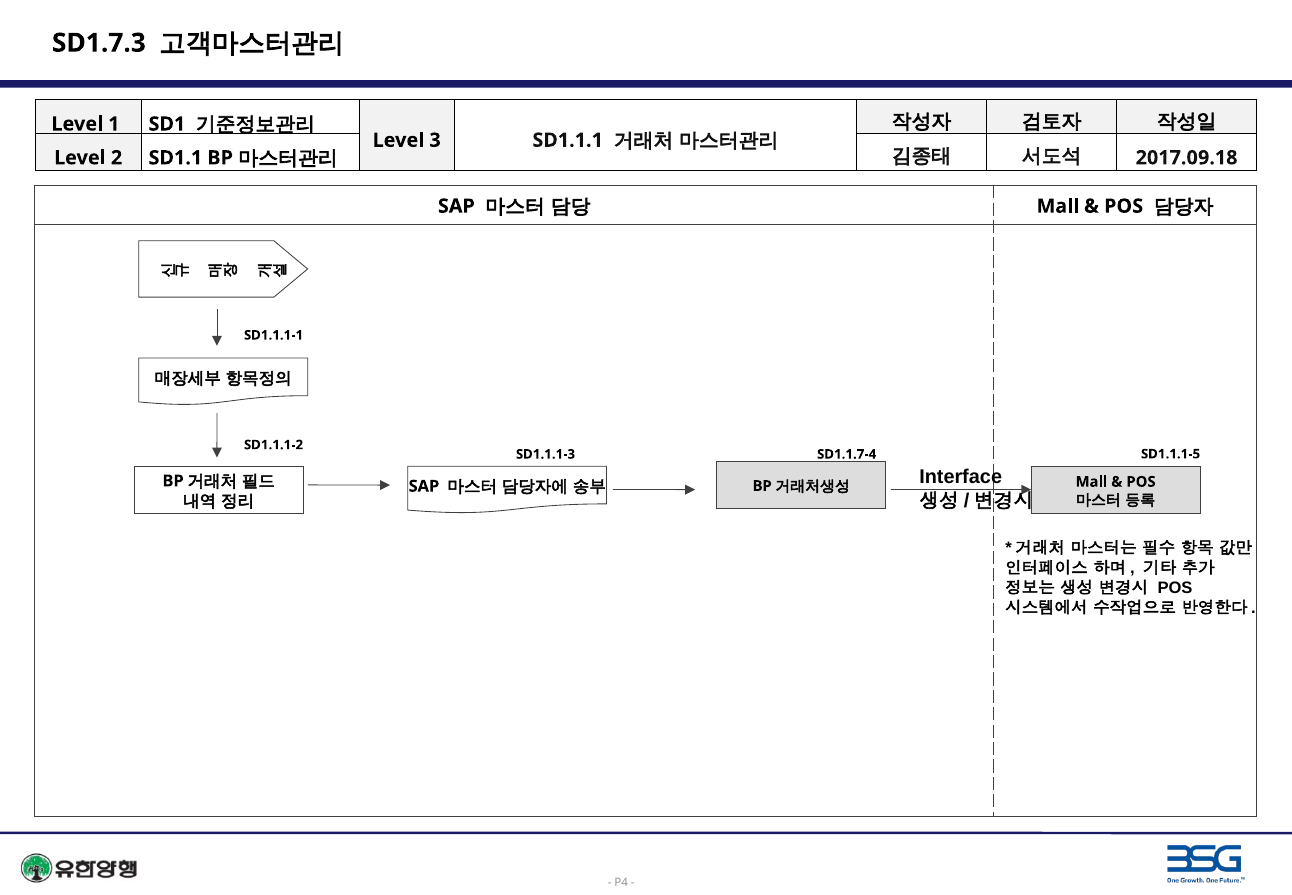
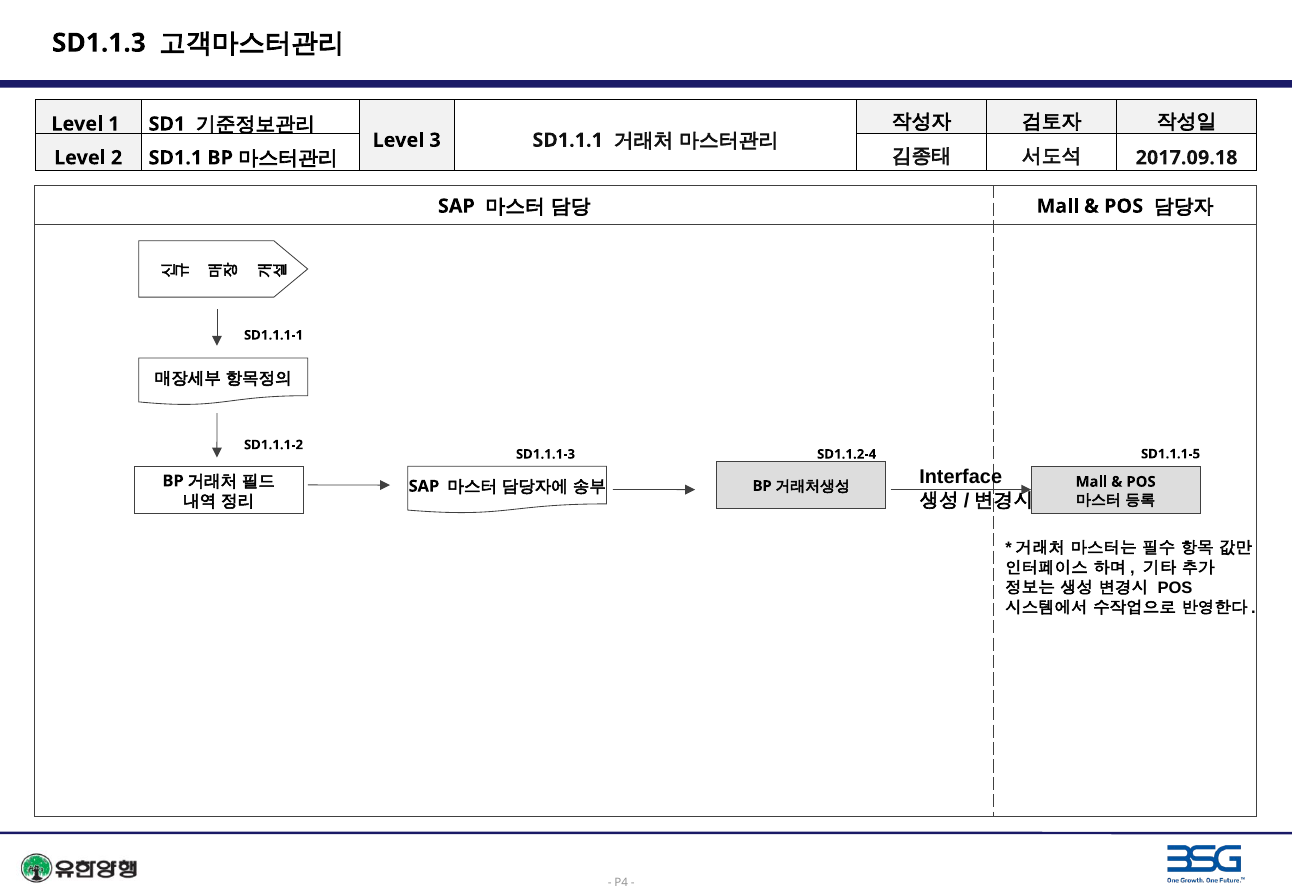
SD1.7.3: SD1.7.3 -> SD1.1.3
SD1.1.7-4: SD1.1.7-4 -> SD1.1.2-4
